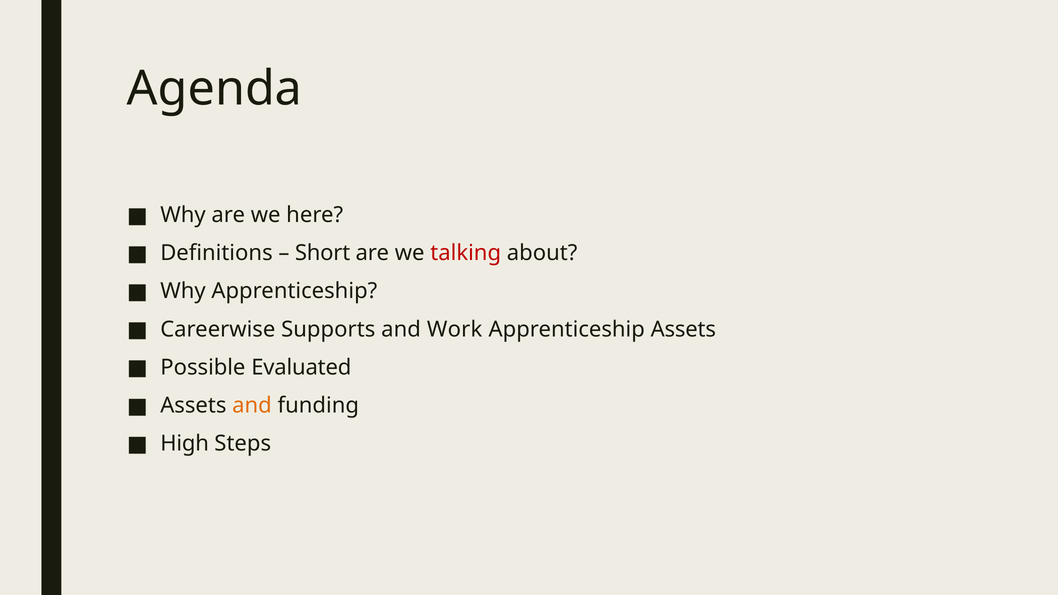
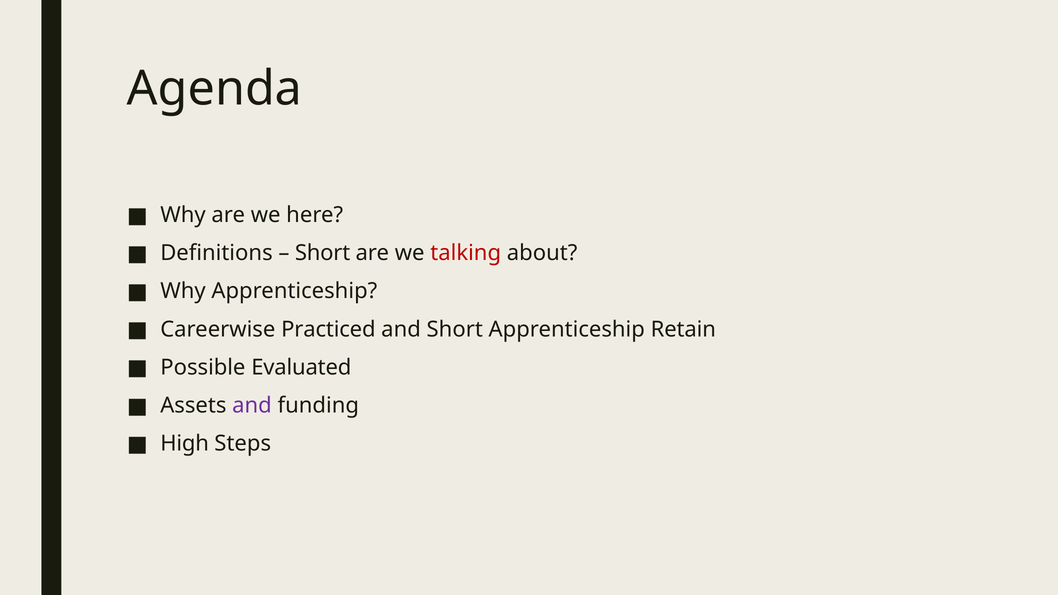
Supports: Supports -> Practiced
and Work: Work -> Short
Apprenticeship Assets: Assets -> Retain
and at (252, 406) colour: orange -> purple
